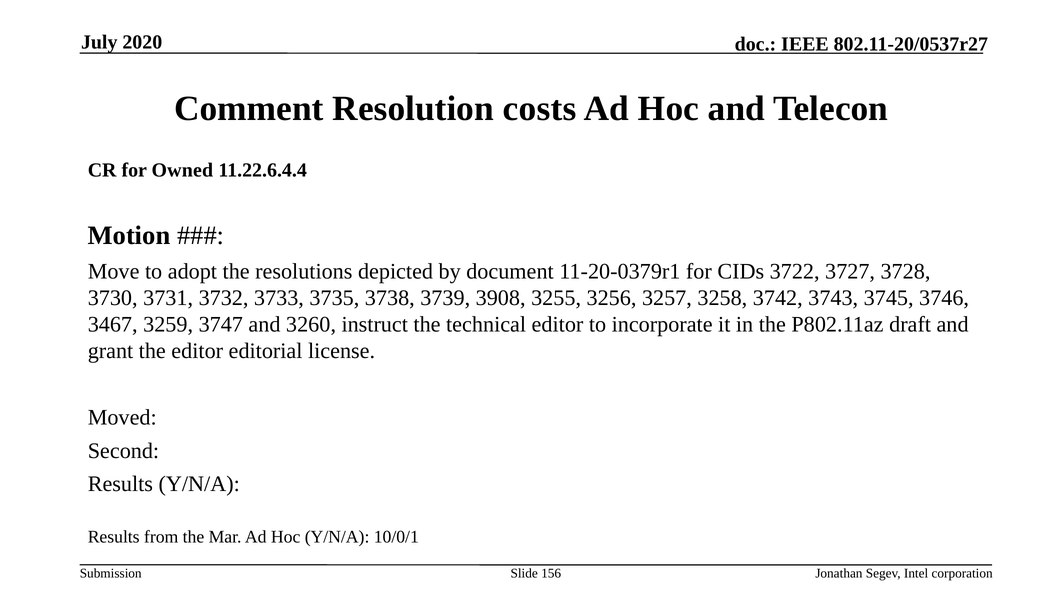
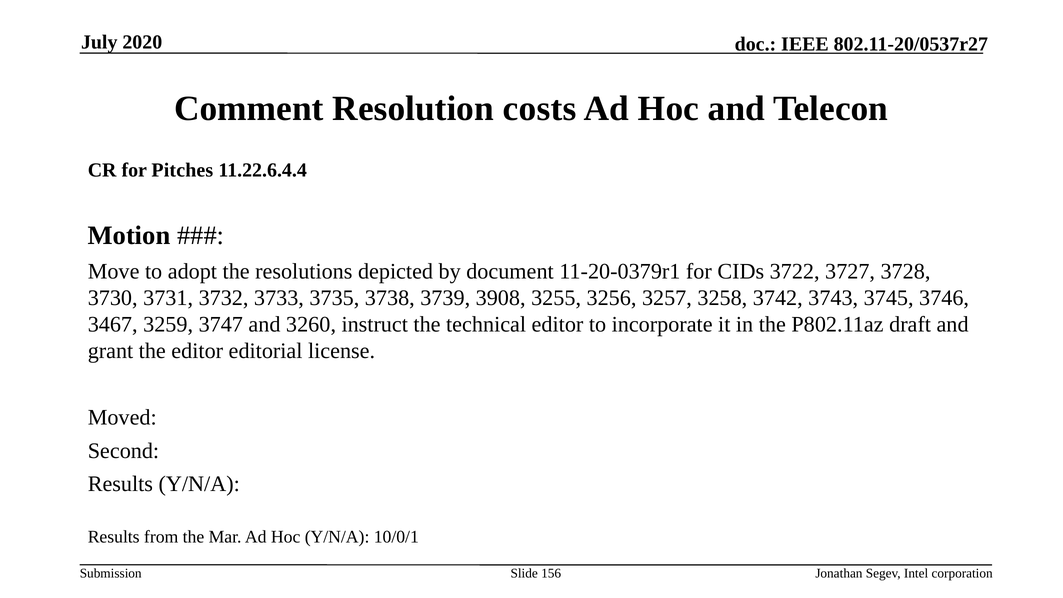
Owned: Owned -> Pitches
